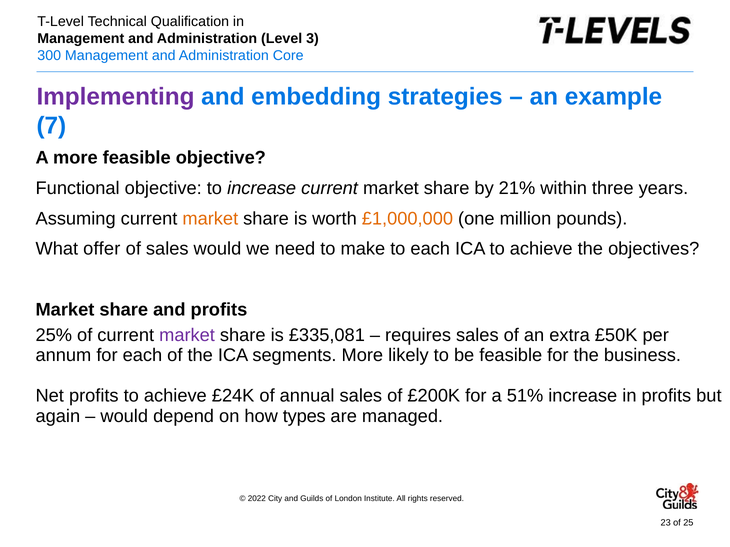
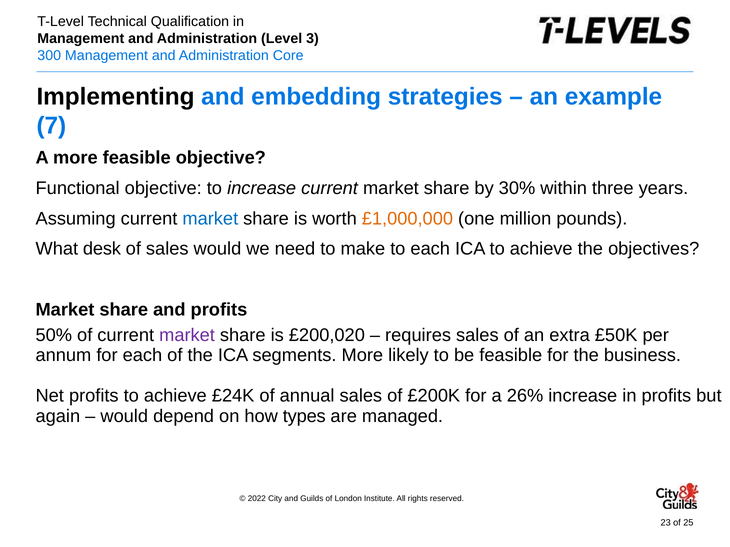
Implementing colour: purple -> black
21%: 21% -> 30%
market at (210, 219) colour: orange -> blue
offer: offer -> desk
25%: 25% -> 50%
£335,081: £335,081 -> £200,020
51%: 51% -> 26%
